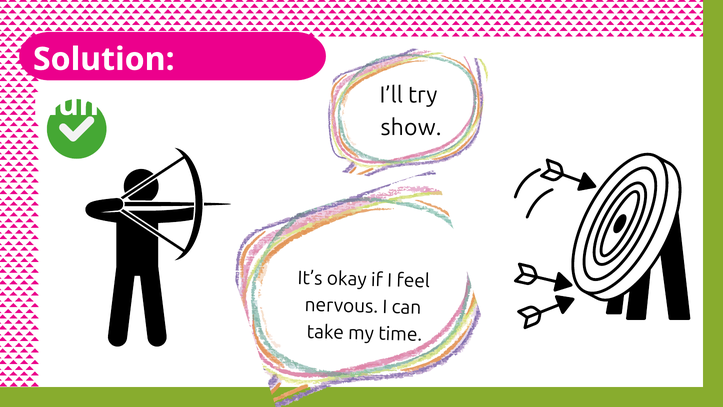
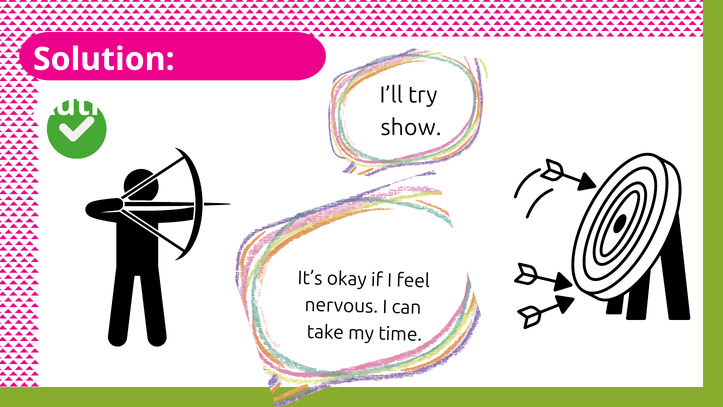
Number: Number -> Authors
